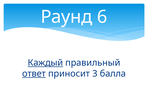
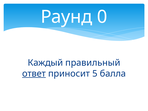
6: 6 -> 0
Каждый underline: present -> none
3: 3 -> 5
